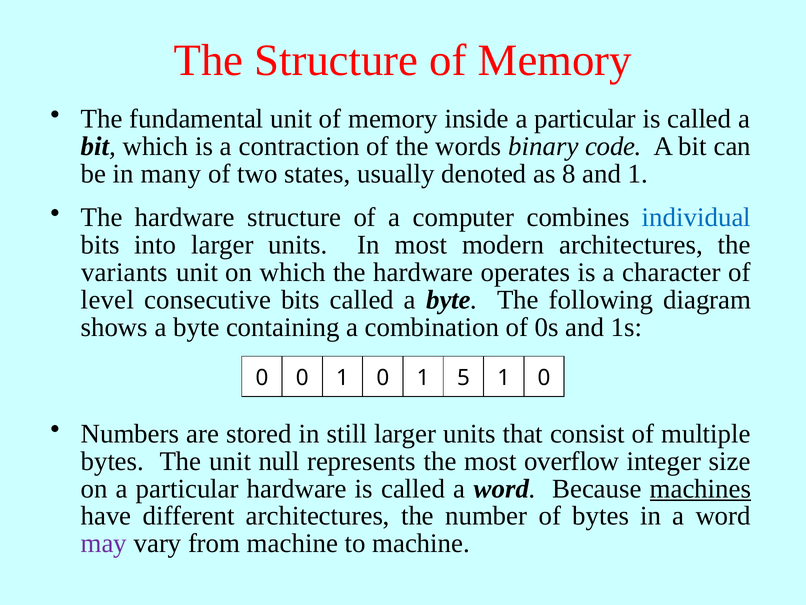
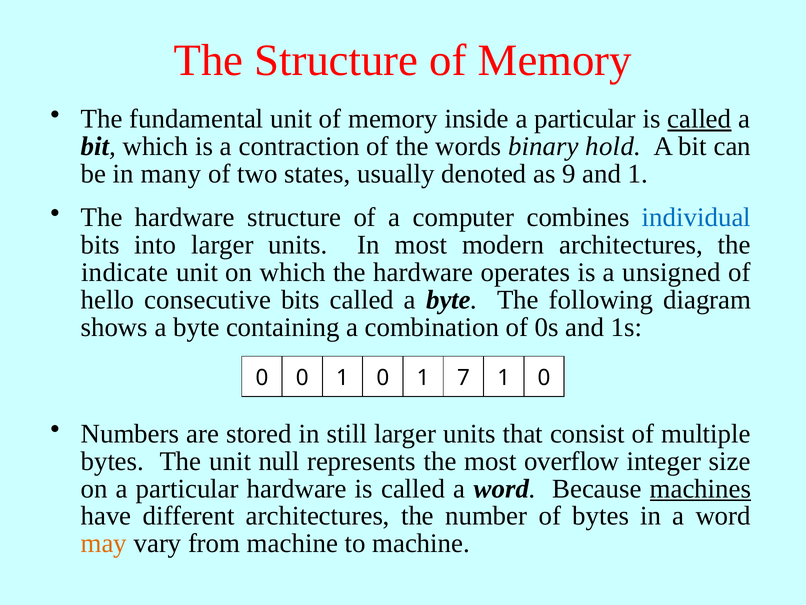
called at (699, 119) underline: none -> present
code: code -> hold
8: 8 -> 9
variants: variants -> indicate
character: character -> unsigned
level: level -> hello
5: 5 -> 7
may colour: purple -> orange
